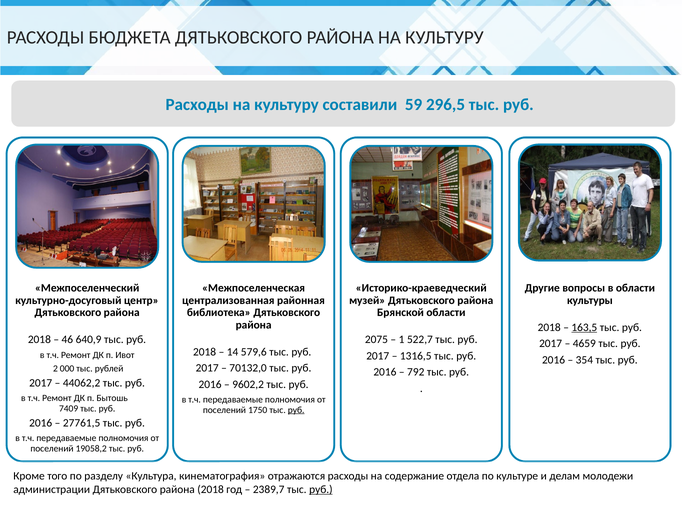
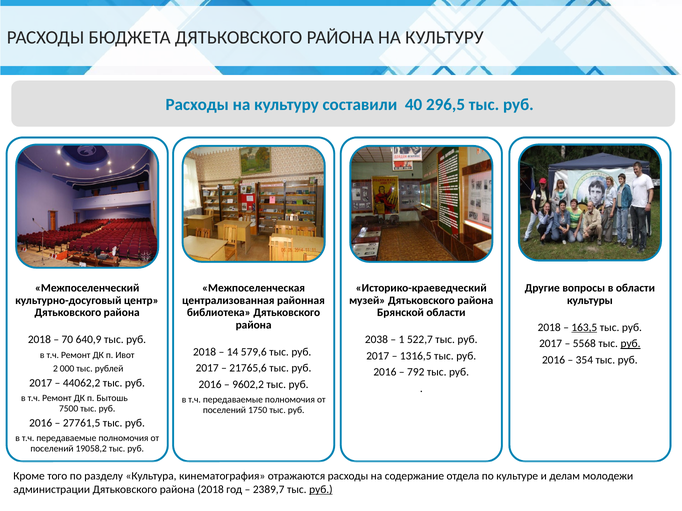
59: 59 -> 40
2075: 2075 -> 2038
46: 46 -> 70
4659: 4659 -> 5568
руб at (631, 344) underline: none -> present
70132,0: 70132,0 -> 21765,6
7409: 7409 -> 7500
руб at (296, 410) underline: present -> none
